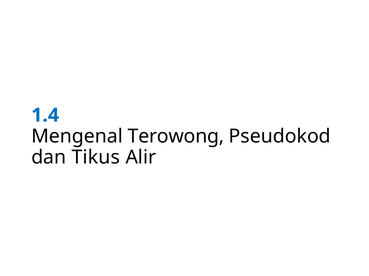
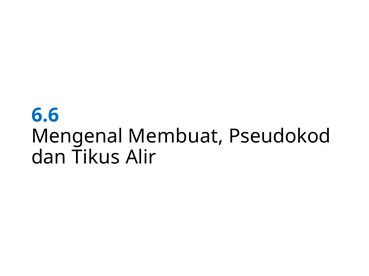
1.4: 1.4 -> 6.6
Terowong: Terowong -> Membuat
